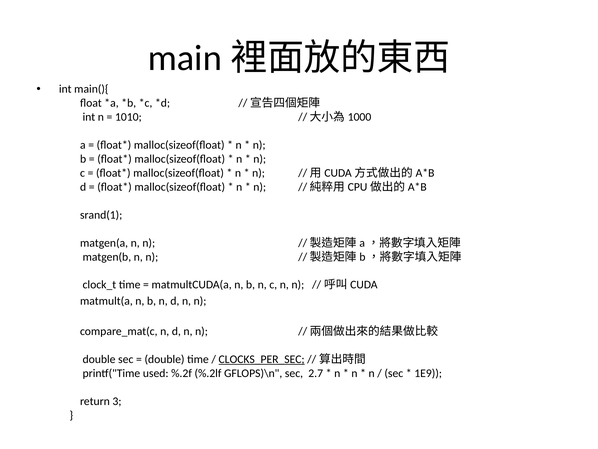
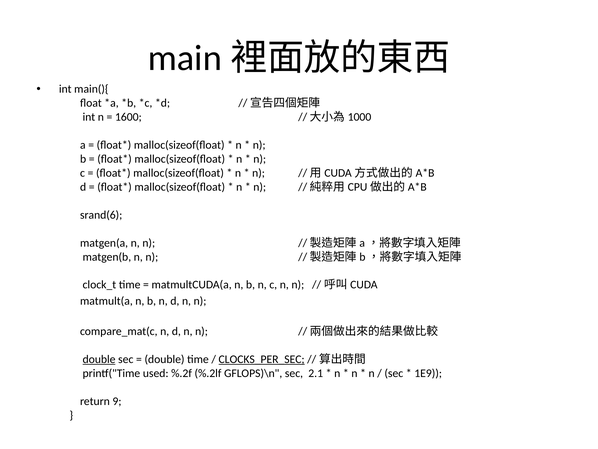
1010: 1010 -> 1600
srand(1: srand(1 -> srand(6
double at (99, 359) underline: none -> present
2.7: 2.7 -> 2.1
3: 3 -> 9
